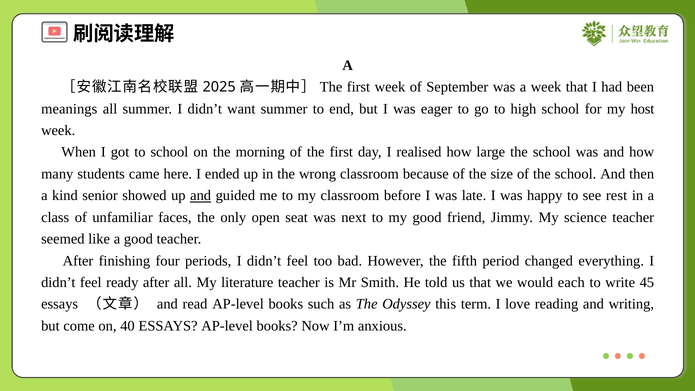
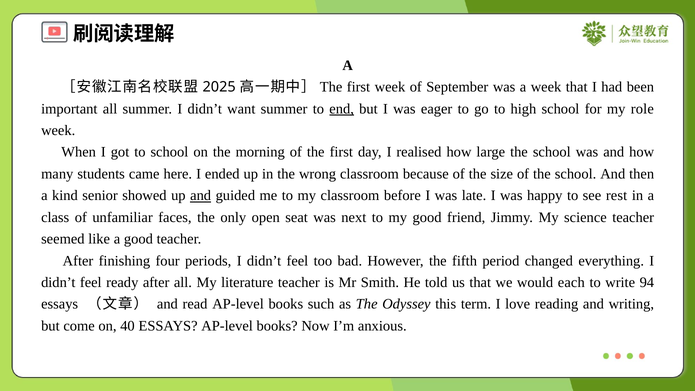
meanings: meanings -> important
end underline: none -> present
host: host -> role
45: 45 -> 94
